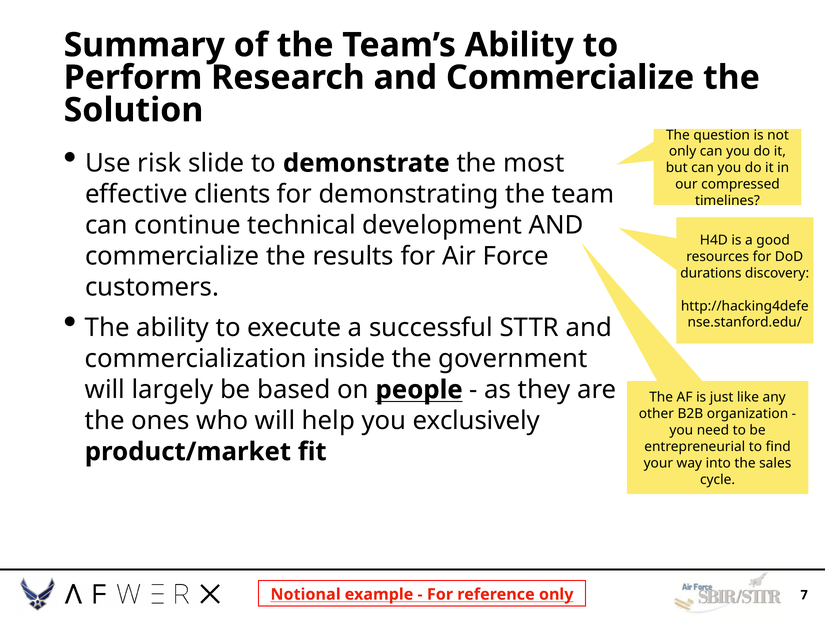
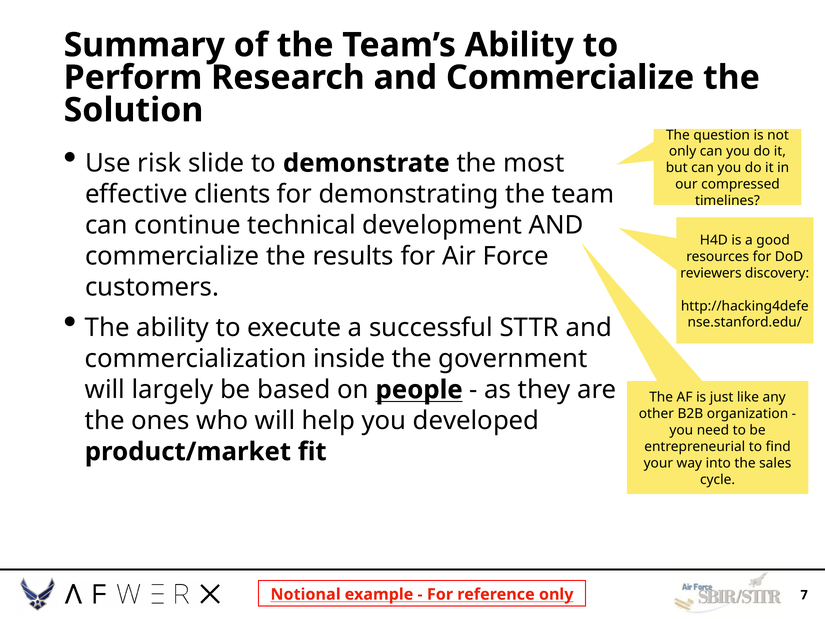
durations: durations -> reviewers
exclusively: exclusively -> developed
